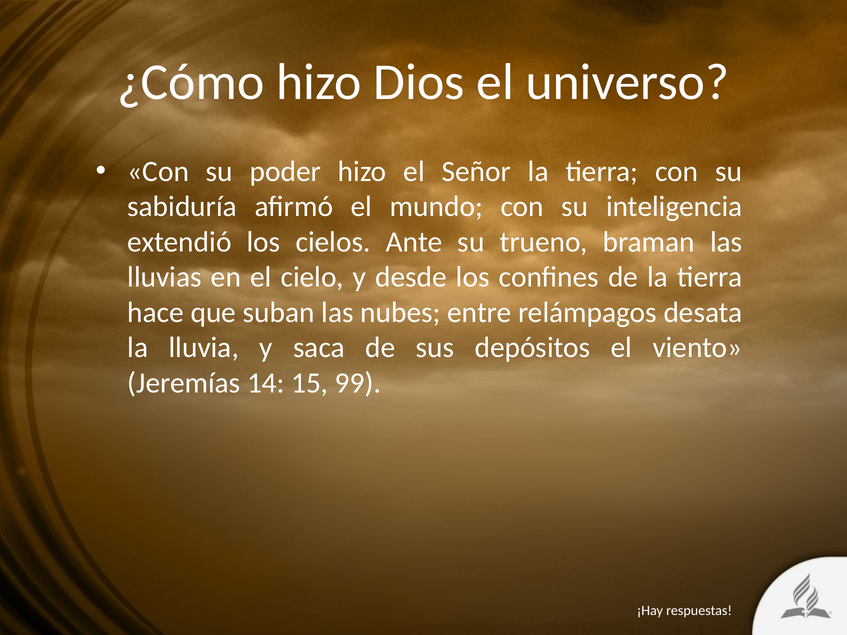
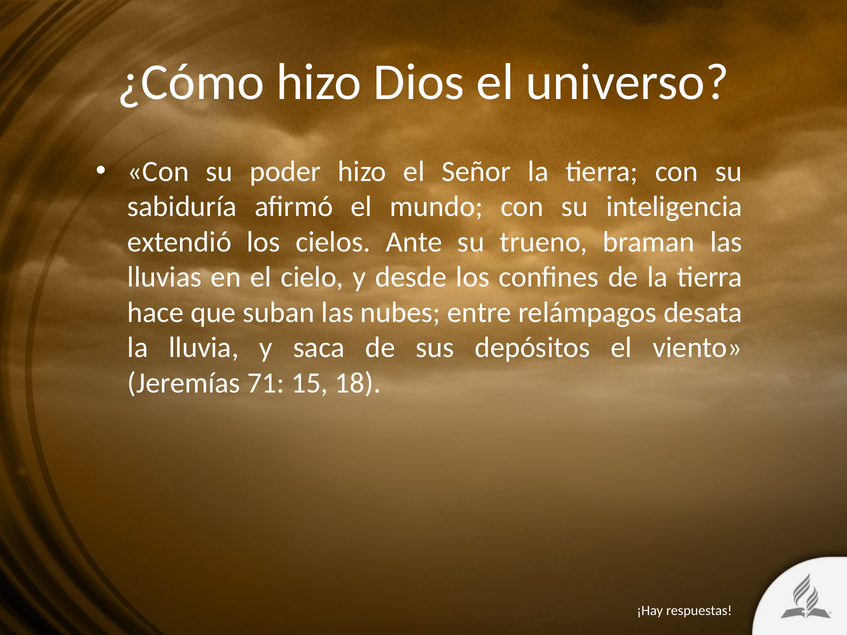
14: 14 -> 71
99: 99 -> 18
